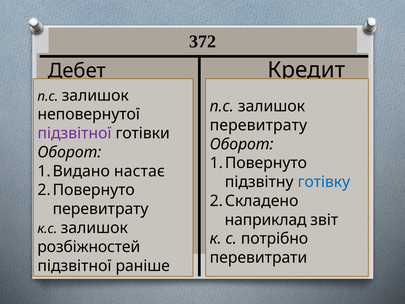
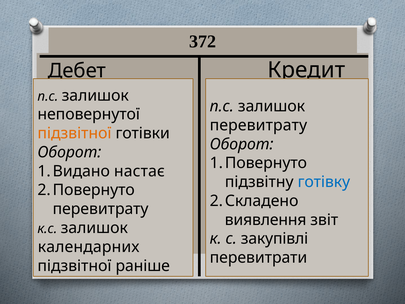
підзвітної at (74, 133) colour: purple -> orange
наприклад: наприклад -> виявлення
потрібно: потрібно -> закупівлі
розбіжностей: розбіжностей -> календарних
